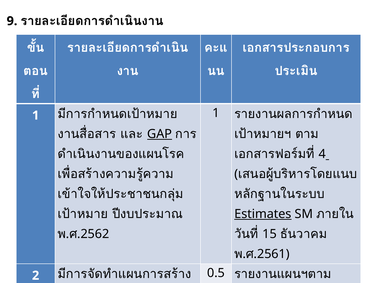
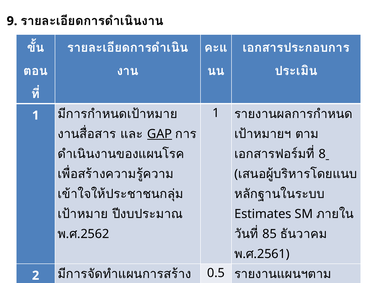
4: 4 -> 8
Estimates at (263, 214) underline: present -> none
15: 15 -> 85
